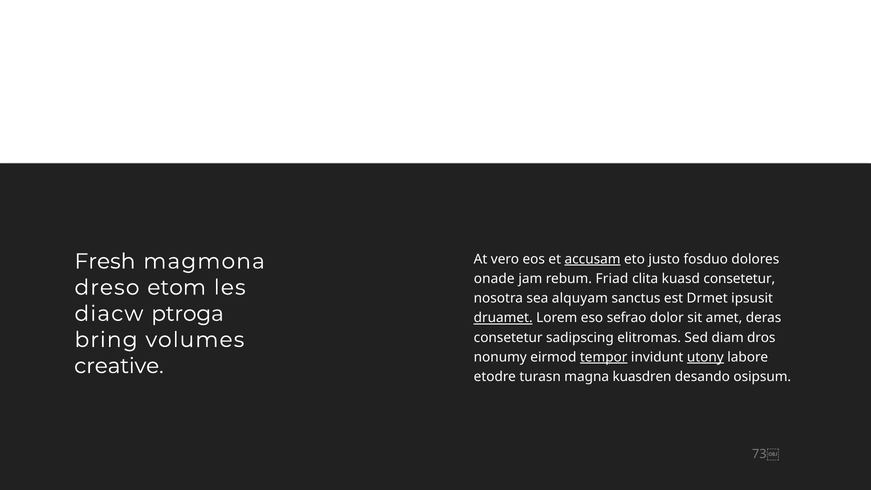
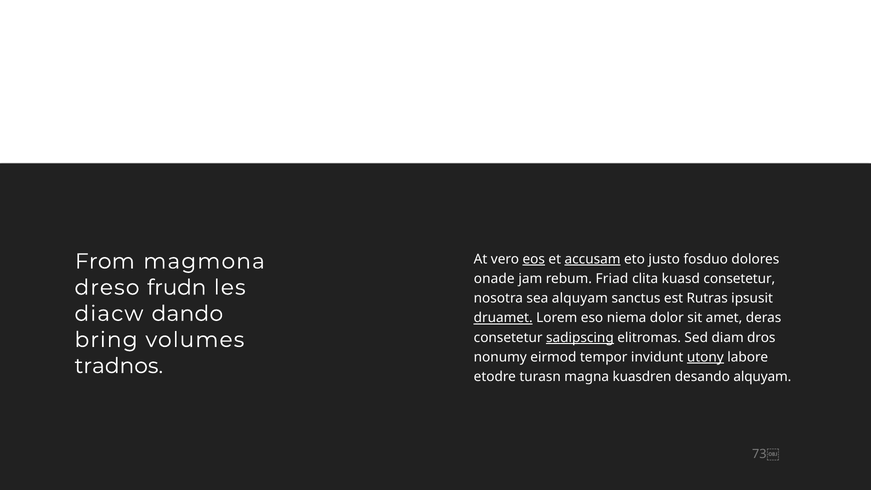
eos underline: none -> present
Fresh: Fresh -> From
etom: etom -> frudn
Drmet: Drmet -> Rutras
ptroga: ptroga -> dando
sefrao: sefrao -> niema
sadipscing underline: none -> present
tempor underline: present -> none
creative: creative -> tradnos
desando osipsum: osipsum -> alquyam
